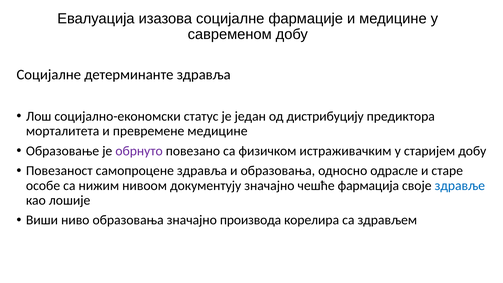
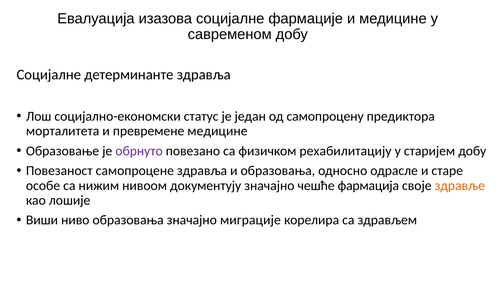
дистрибуцију: дистрибуцију -> самопроцену
истраживачким: истраживачким -> рехабилитацију
здравље colour: blue -> orange
производа: производа -> миграције
